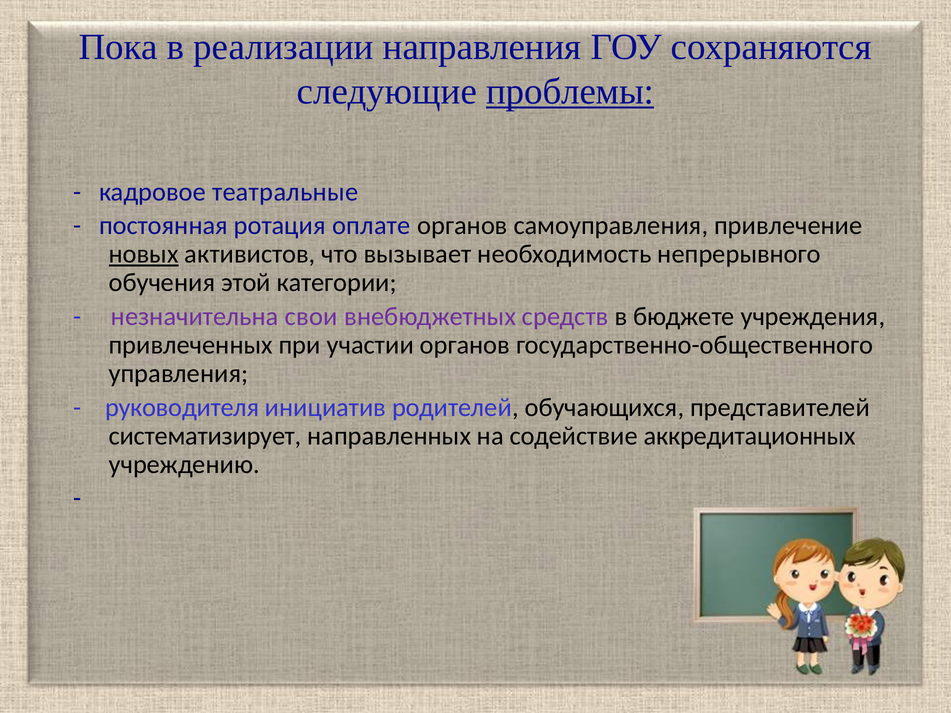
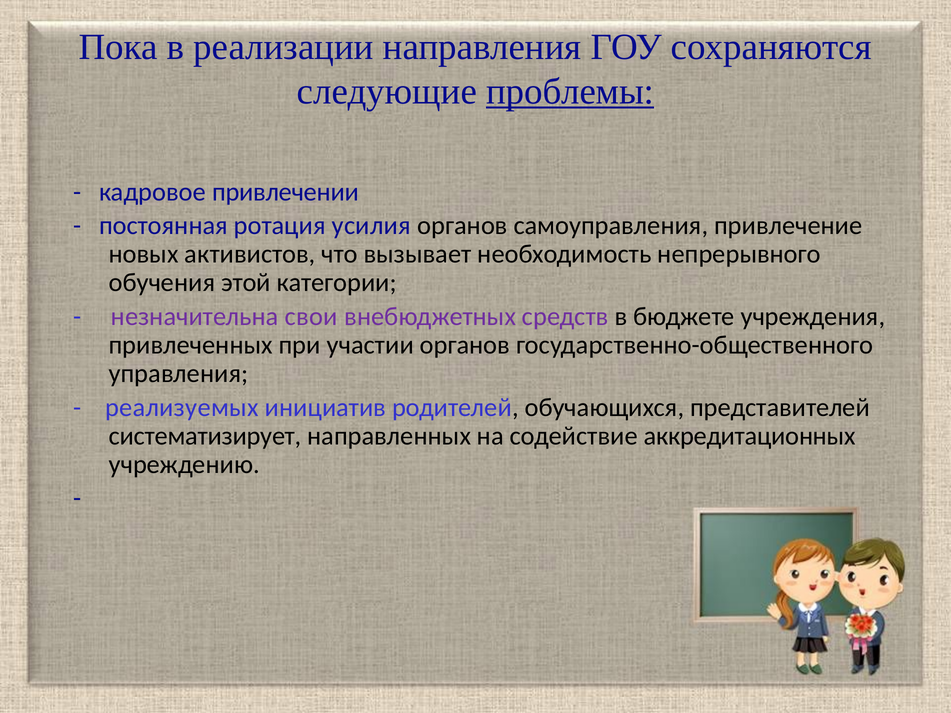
театральные: театральные -> привлечении
оплате: оплате -> усилия
новых underline: present -> none
руководителя: руководителя -> реализуемых
